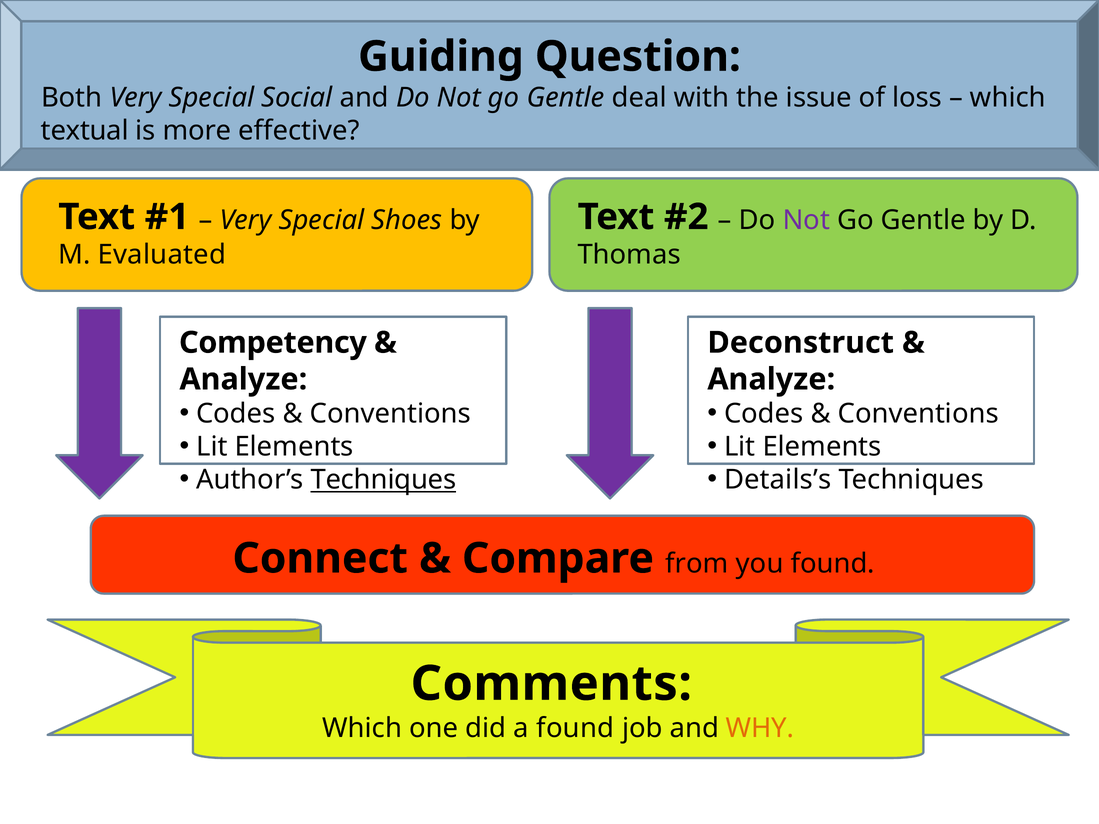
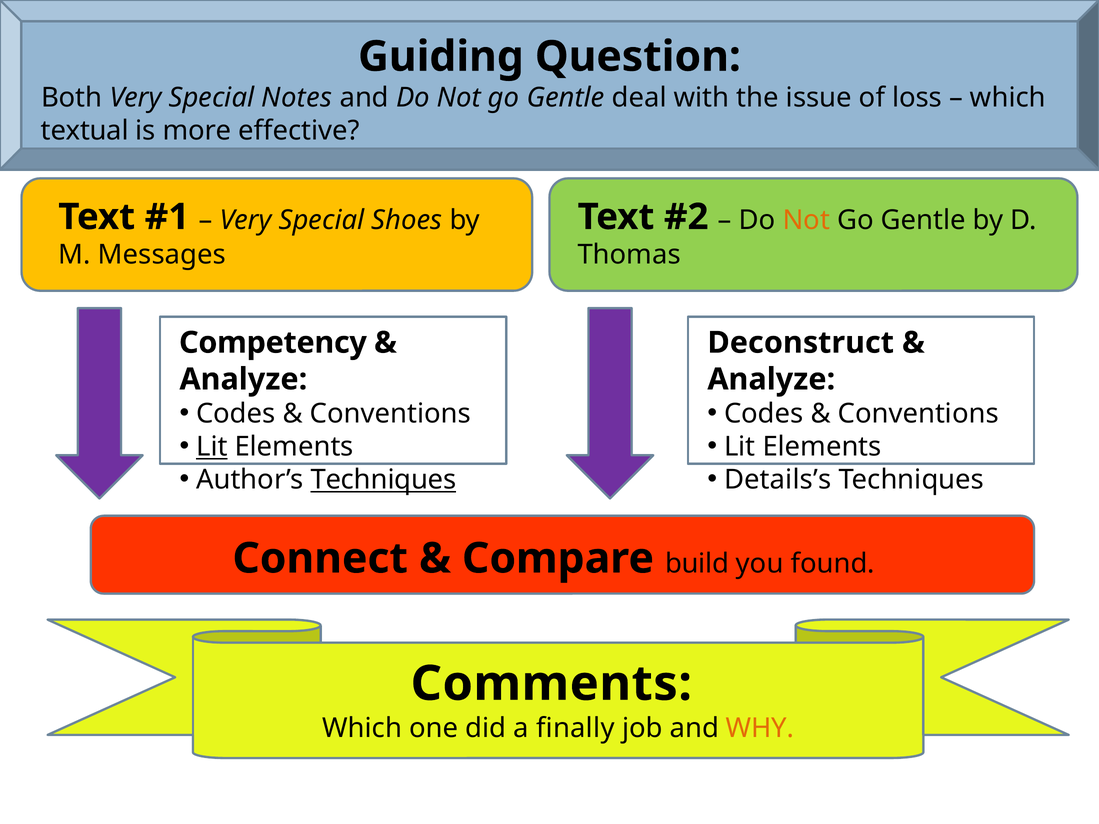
Social: Social -> Notes
Not at (806, 220) colour: purple -> orange
Evaluated: Evaluated -> Messages
Lit at (212, 447) underline: none -> present
from: from -> build
a found: found -> finally
